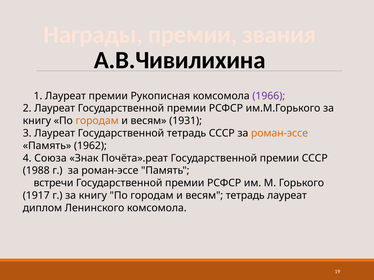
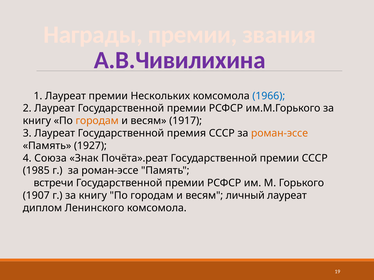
А.В.Чивилихина colour: black -> purple
Рукописная: Рукописная -> Нескольких
1966 colour: purple -> blue
1931: 1931 -> 1917
Государственной тетрадь: тетрадь -> премия
1962: 1962 -> 1927
1988: 1988 -> 1985
1917: 1917 -> 1907
весям тетрадь: тетрадь -> личный
